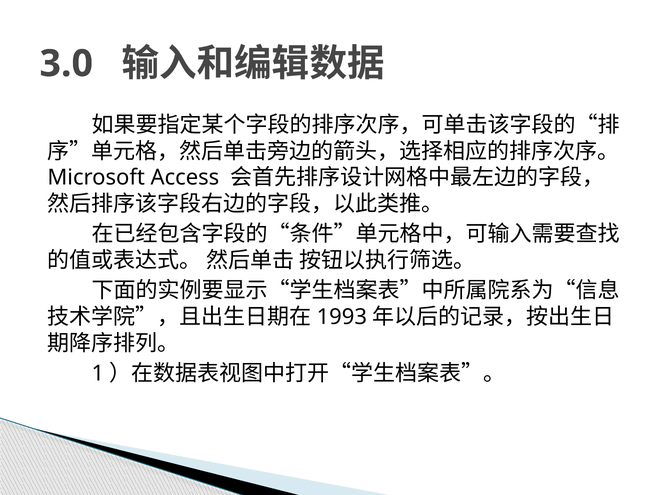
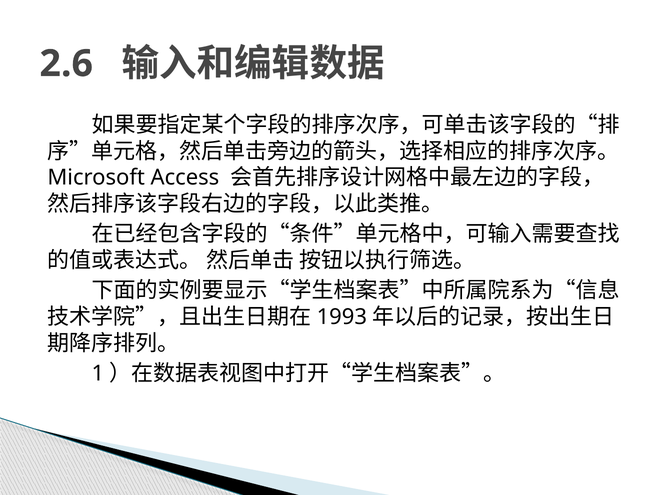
3.0: 3.0 -> 2.6
